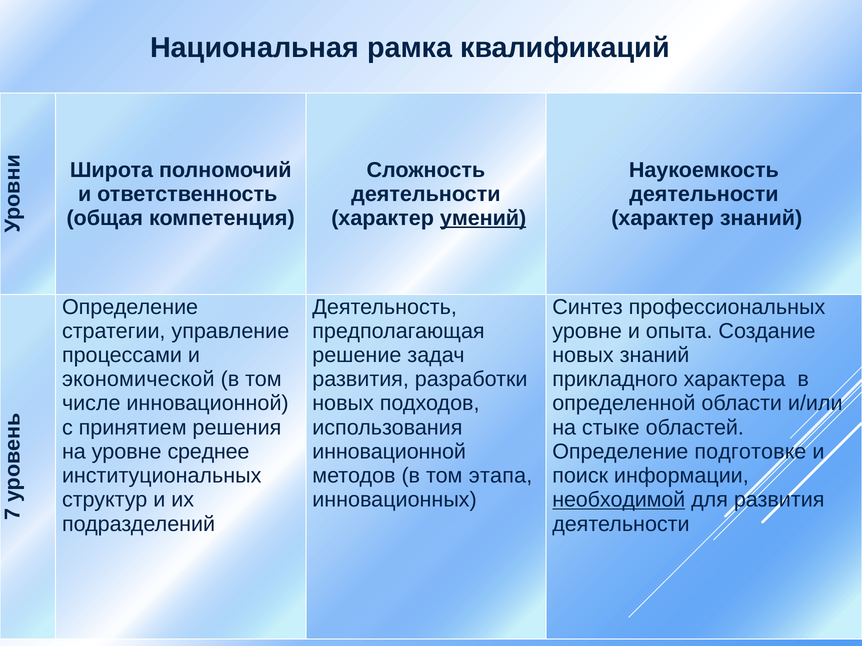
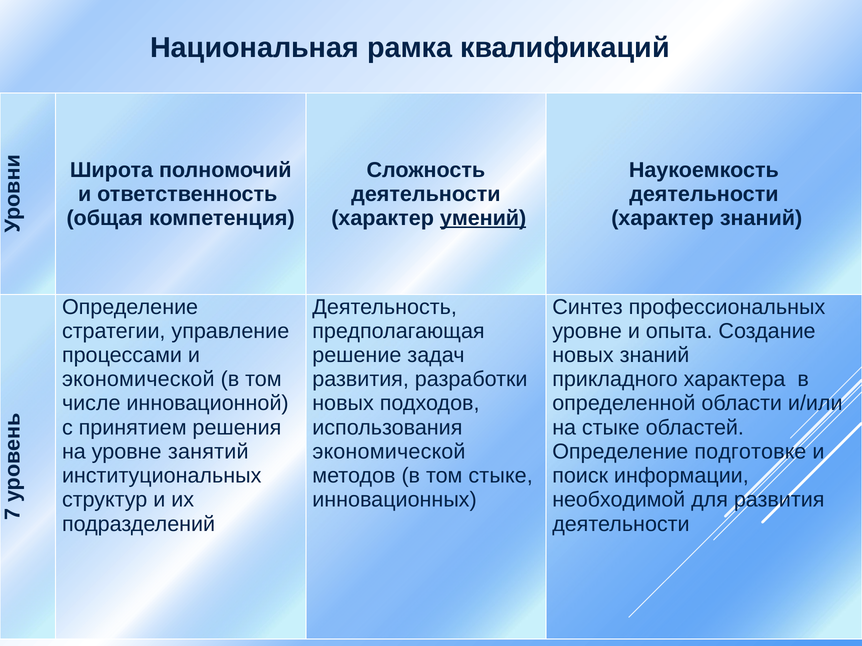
среднее: среднее -> занятий
инновационной at (389, 452): инновационной -> экономической
том этапа: этапа -> стыке
необходимой underline: present -> none
